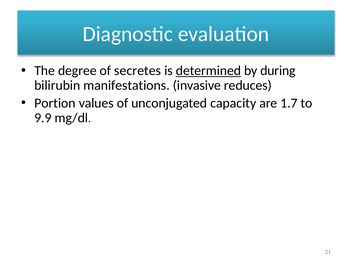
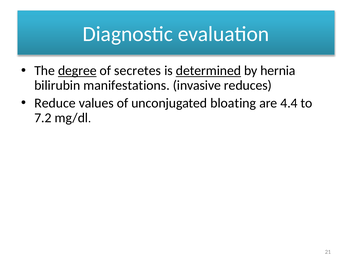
degree underline: none -> present
during: during -> hernia
Portion: Portion -> Reduce
capacity: capacity -> bloating
1.7: 1.7 -> 4.4
9.9: 9.9 -> 7.2
